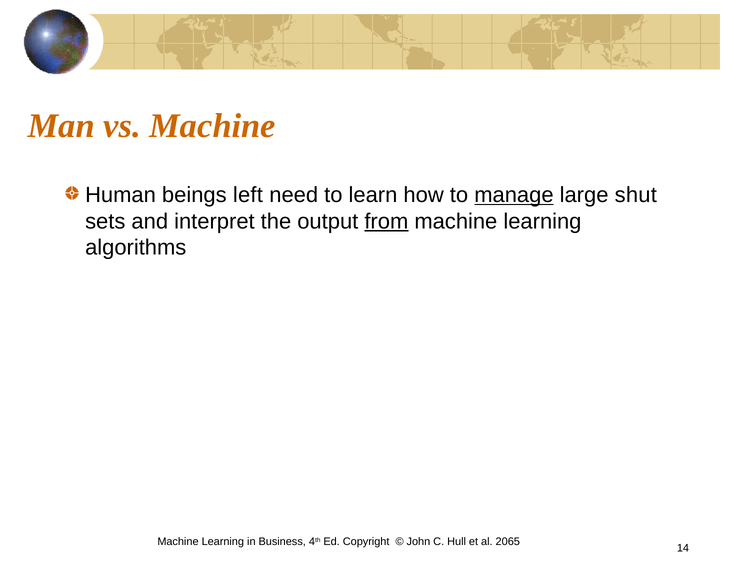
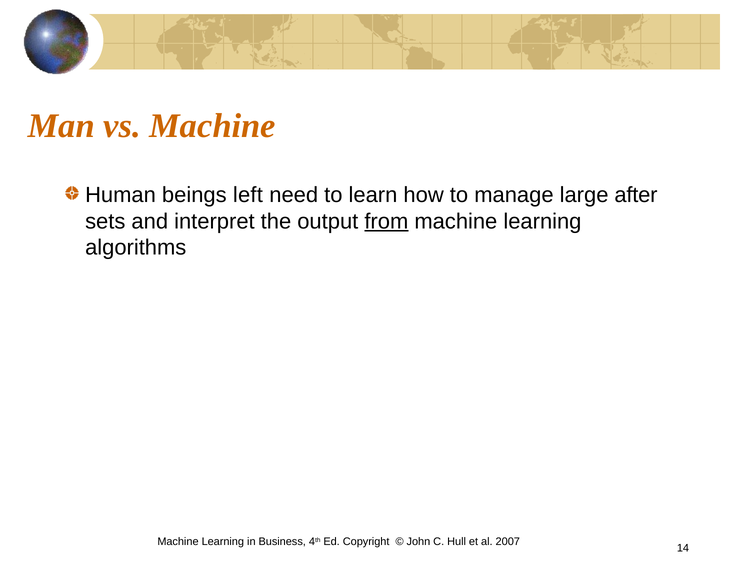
manage underline: present -> none
shut: shut -> after
2065: 2065 -> 2007
